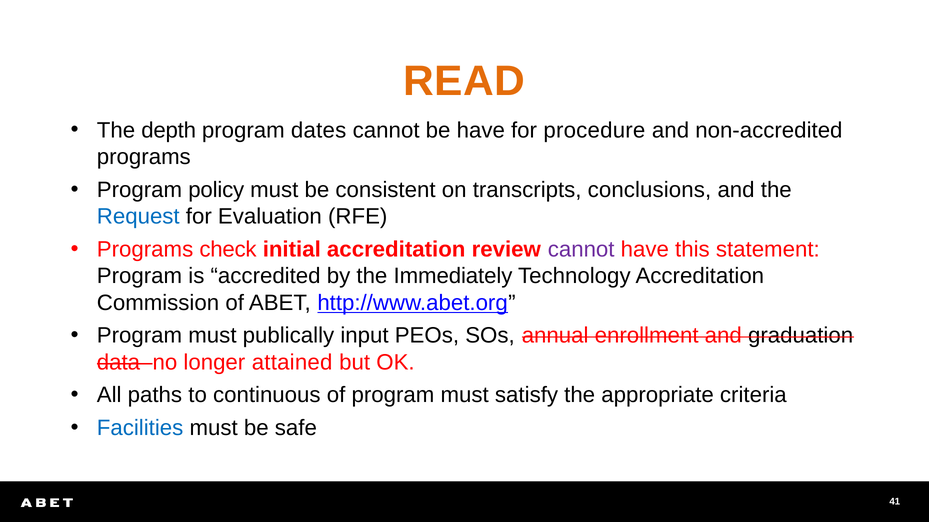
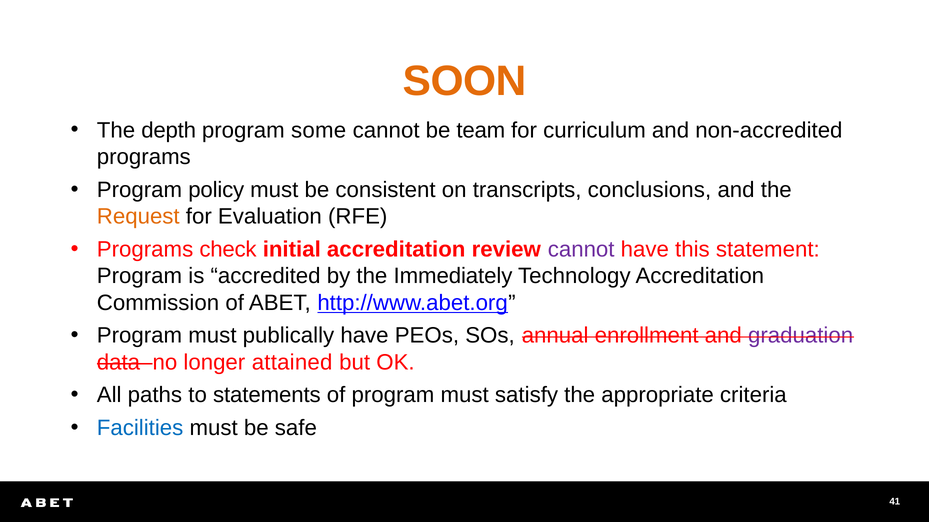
READ: READ -> SOON
dates: dates -> some
be have: have -> team
procedure: procedure -> curriculum
Request colour: blue -> orange
publically input: input -> have
graduation colour: black -> purple
continuous: continuous -> statements
